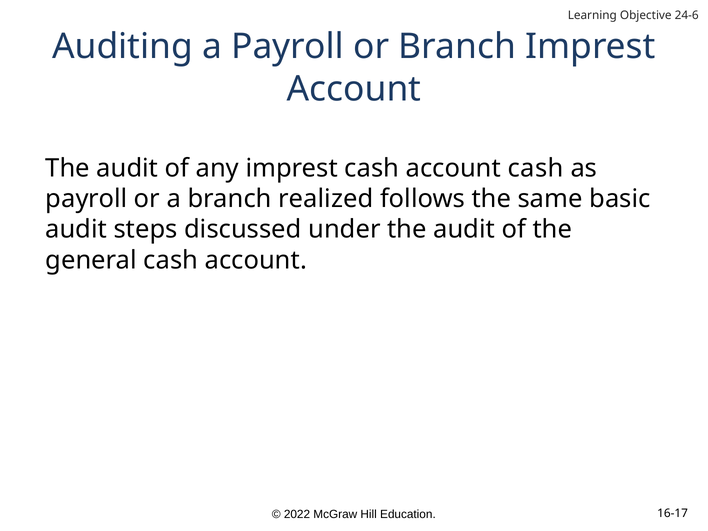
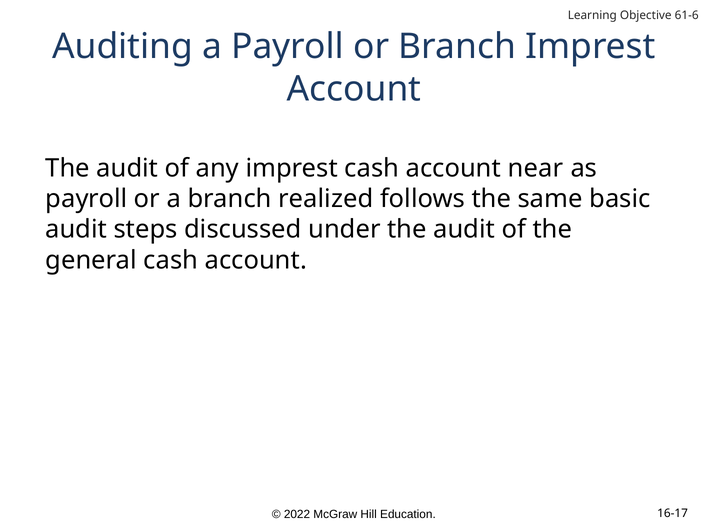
24-6: 24-6 -> 61-6
account cash: cash -> near
